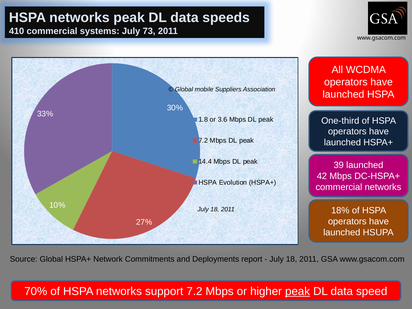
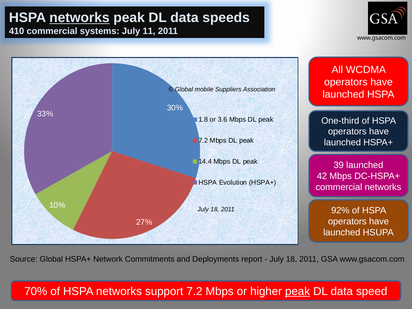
networks at (79, 18) underline: none -> present
73: 73 -> 11
18%: 18% -> 92%
